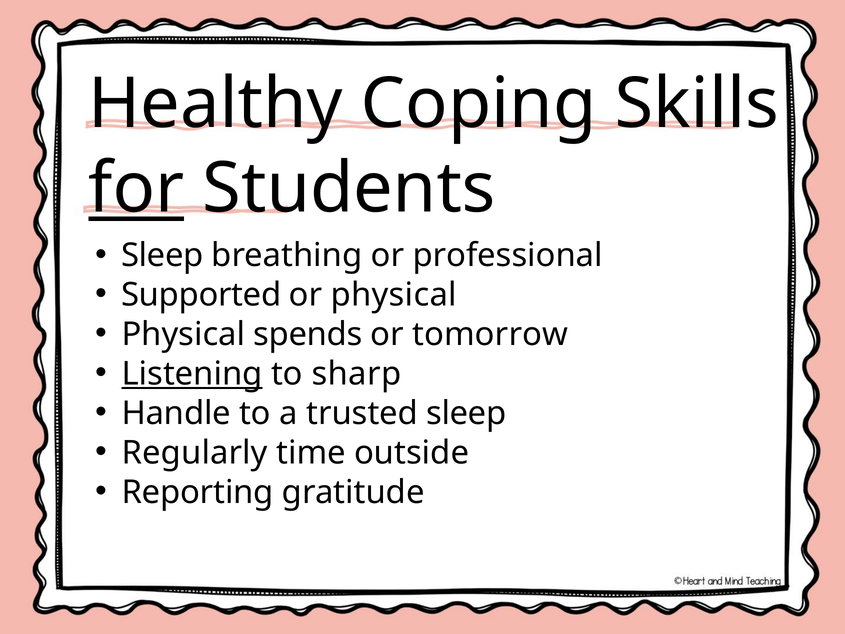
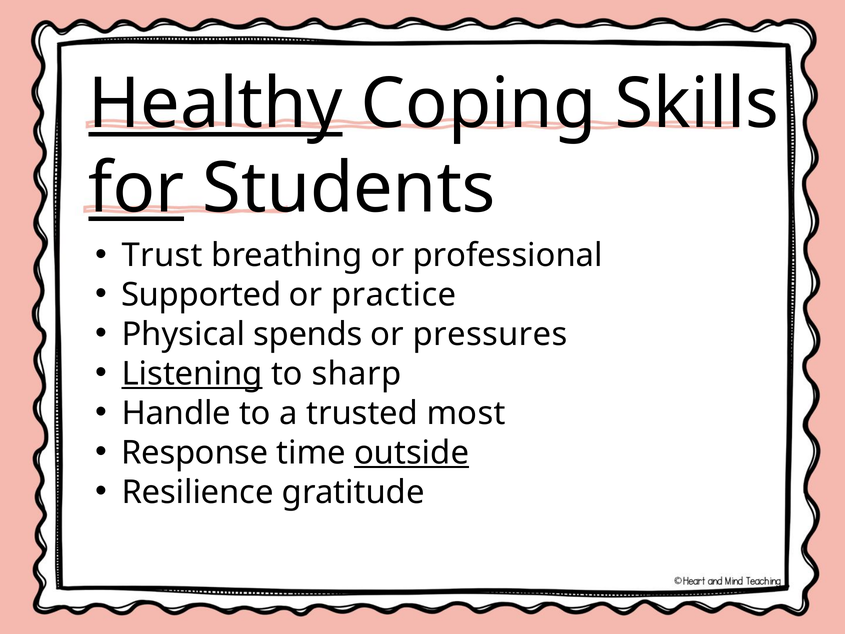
Healthy underline: none -> present
Sleep at (162, 255): Sleep -> Trust
or physical: physical -> practice
tomorrow: tomorrow -> pressures
trusted sleep: sleep -> most
Regularly: Regularly -> Response
outside underline: none -> present
Reporting: Reporting -> Resilience
